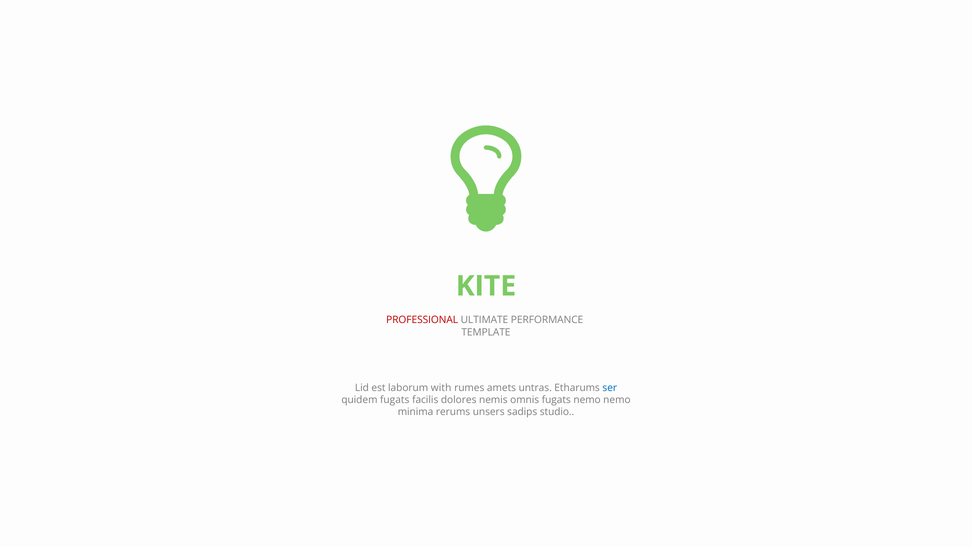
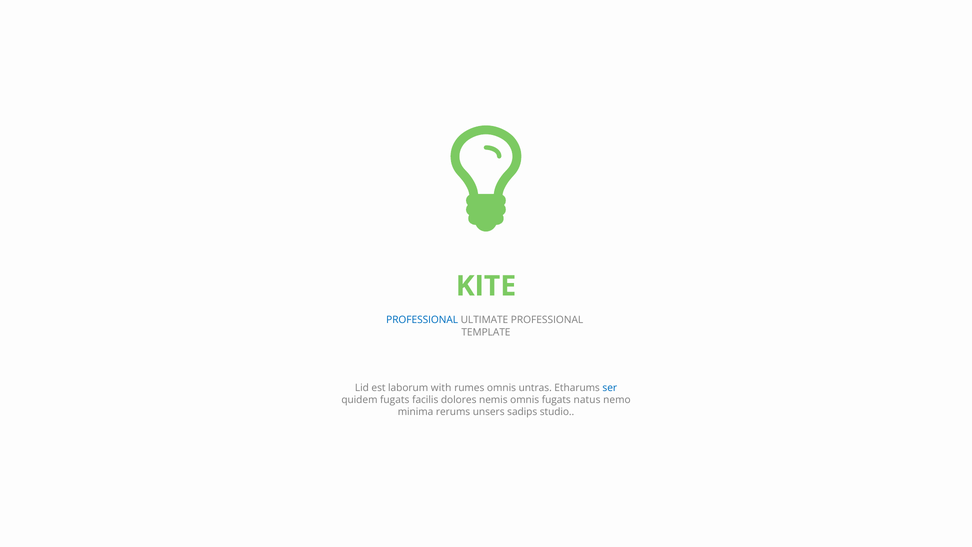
PROFESSIONAL at (422, 320) colour: red -> blue
ULTIMATE PERFORMANCE: PERFORMANCE -> PROFESSIONAL
rumes amets: amets -> omnis
fugats nemo: nemo -> natus
